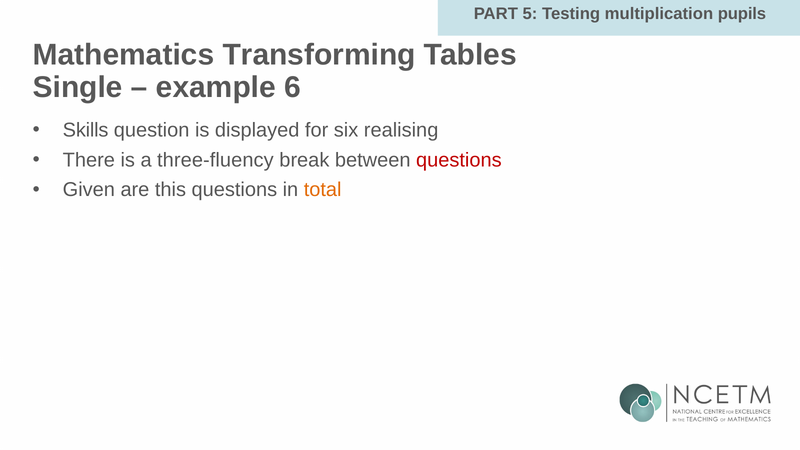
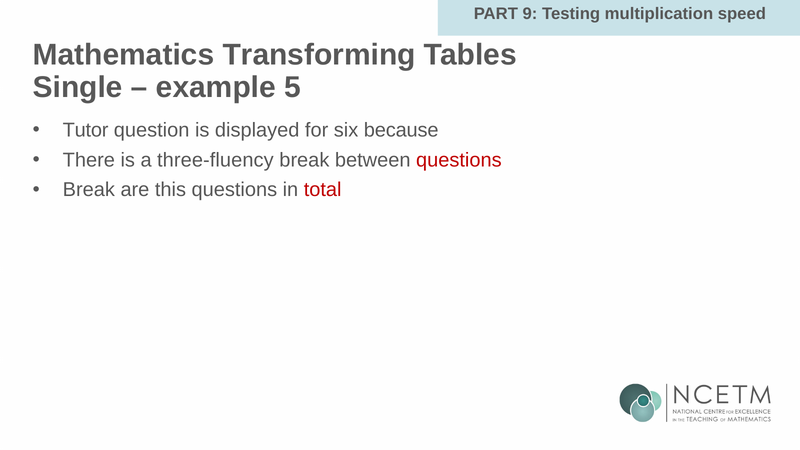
5: 5 -> 9
pupils: pupils -> speed
6: 6 -> 5
Skills: Skills -> Tutor
realising: realising -> because
Given at (89, 190): Given -> Break
total colour: orange -> red
